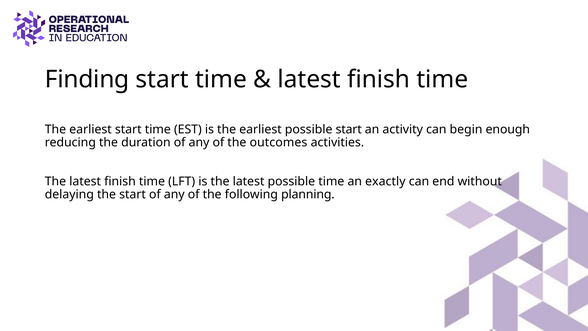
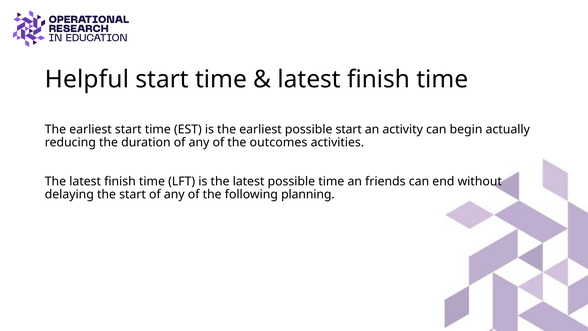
Finding: Finding -> Helpful
enough: enough -> actually
exactly: exactly -> friends
